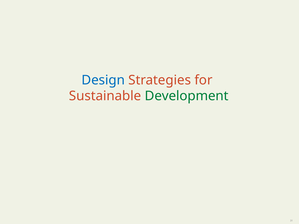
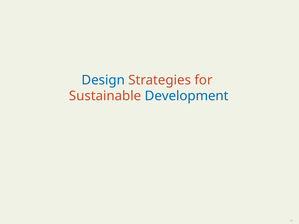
Development colour: green -> blue
